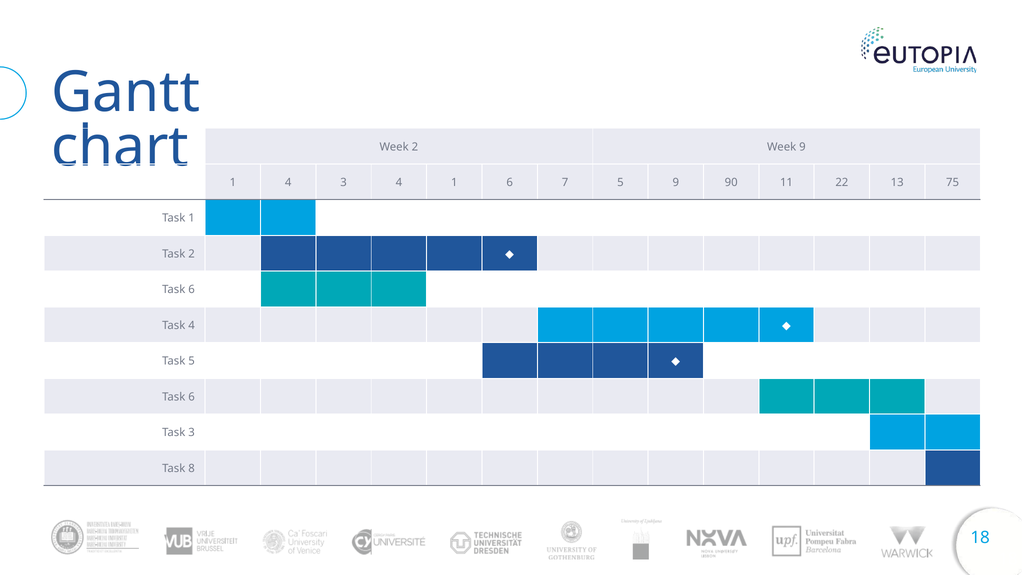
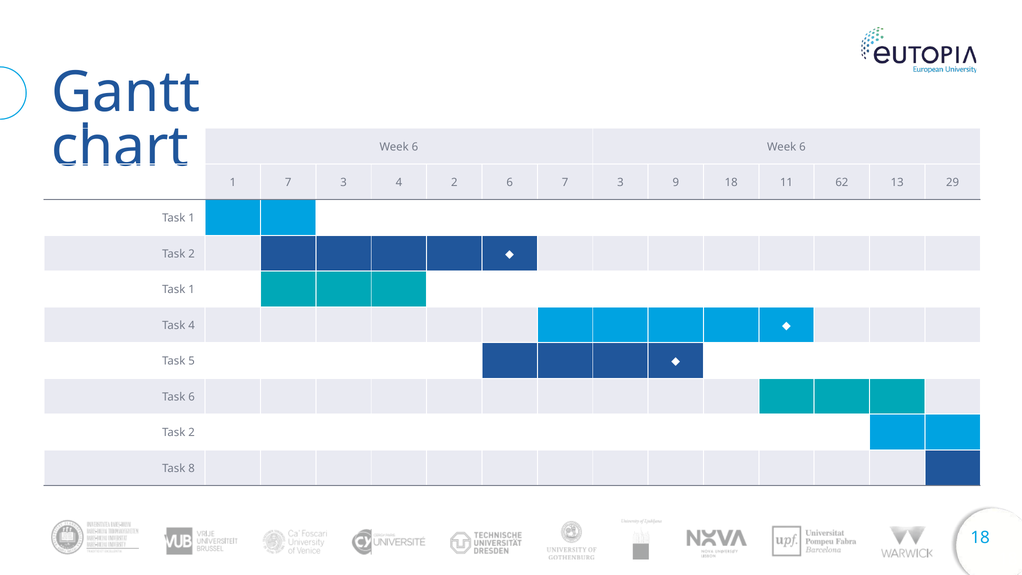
2 at (415, 147): 2 -> 6
9 at (802, 147): 9 -> 6
1 4: 4 -> 7
4 1: 1 -> 2
6 7 5: 5 -> 3
9 90: 90 -> 18
22: 22 -> 62
75: 75 -> 29
6 at (192, 290): 6 -> 1
3 at (192, 433): 3 -> 2
